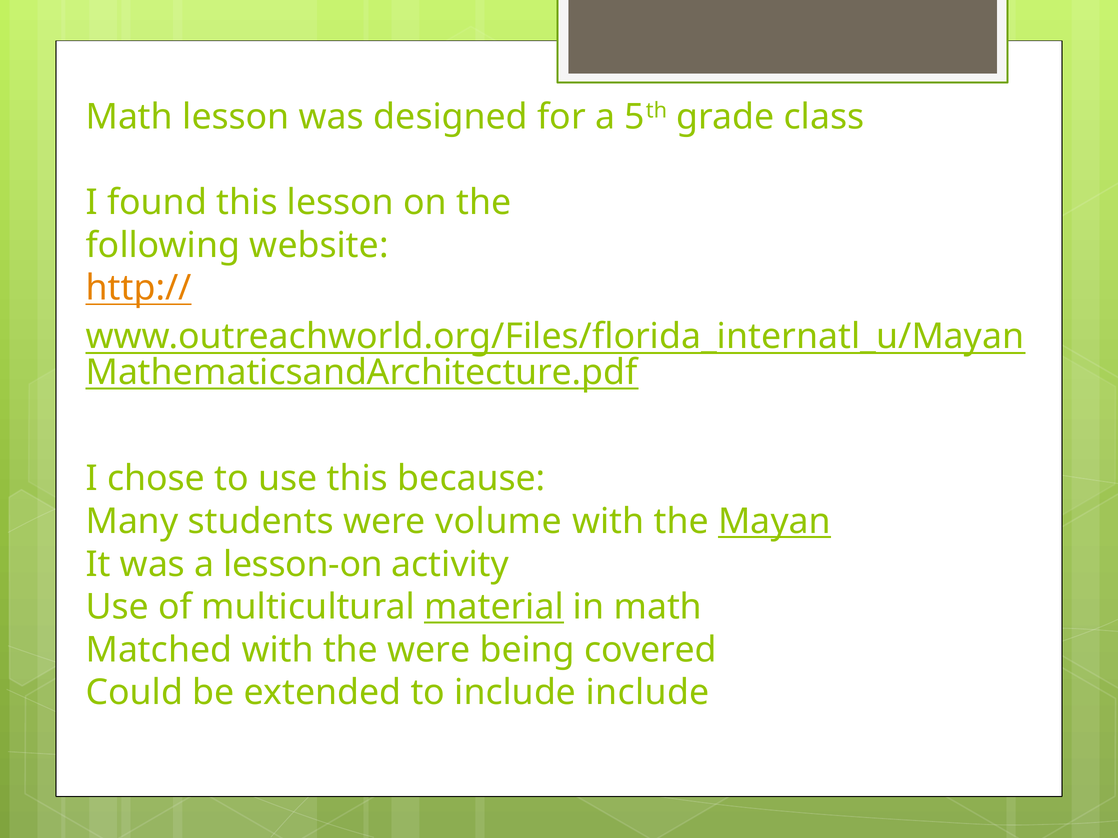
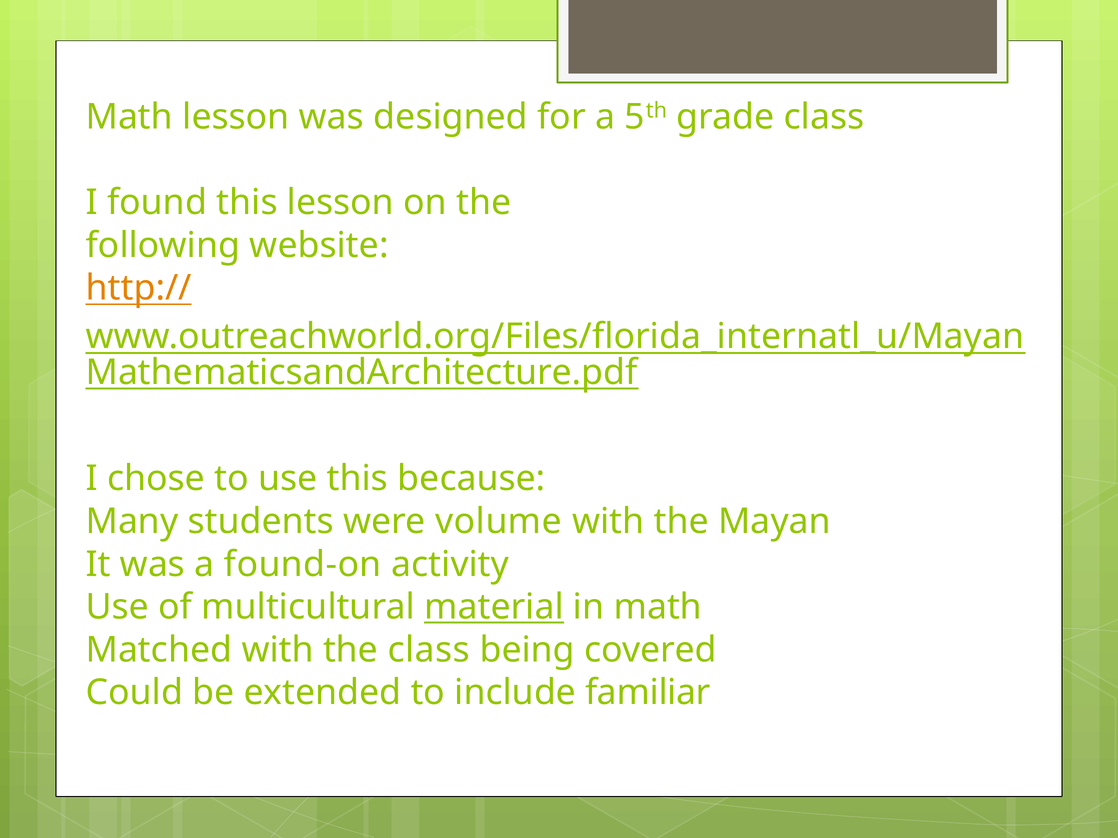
Mayan underline: present -> none
lesson-on: lesson-on -> found-on
the were: were -> class
include include: include -> familiar
